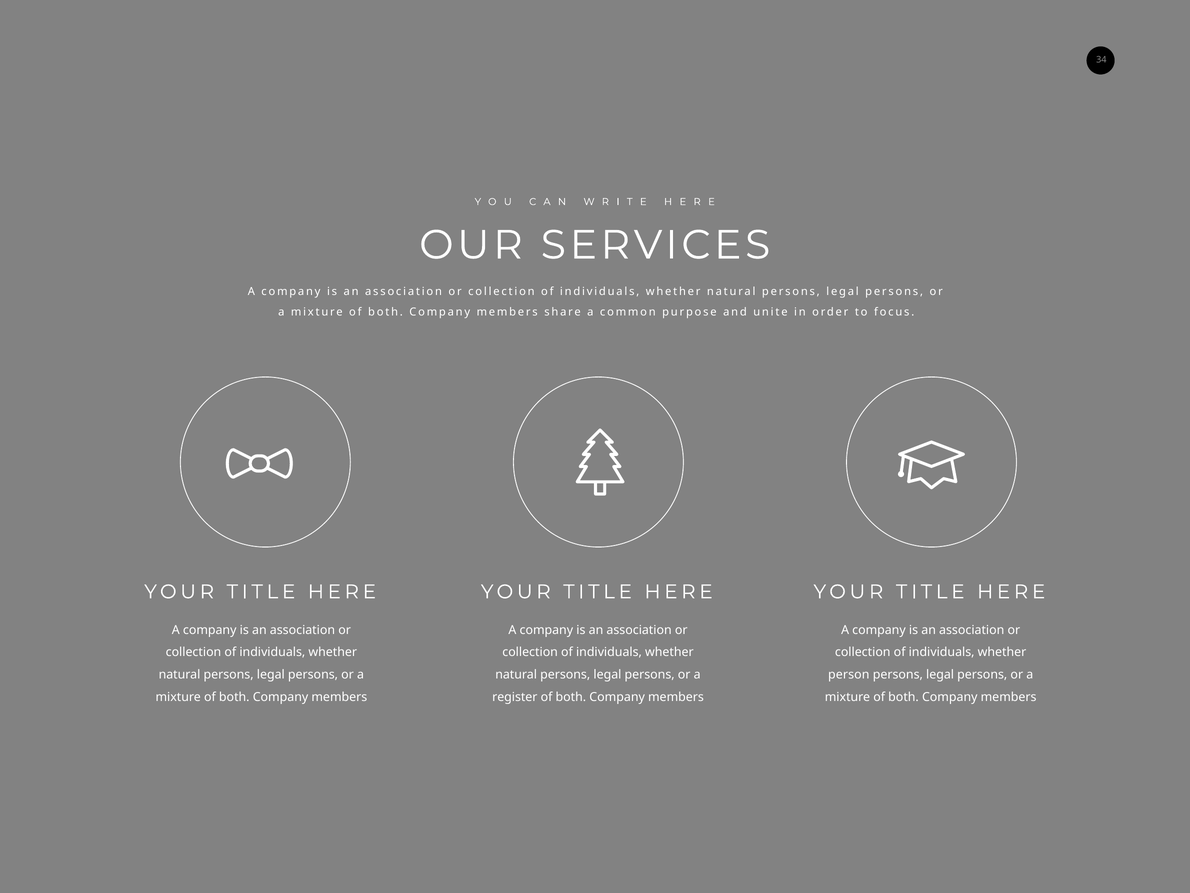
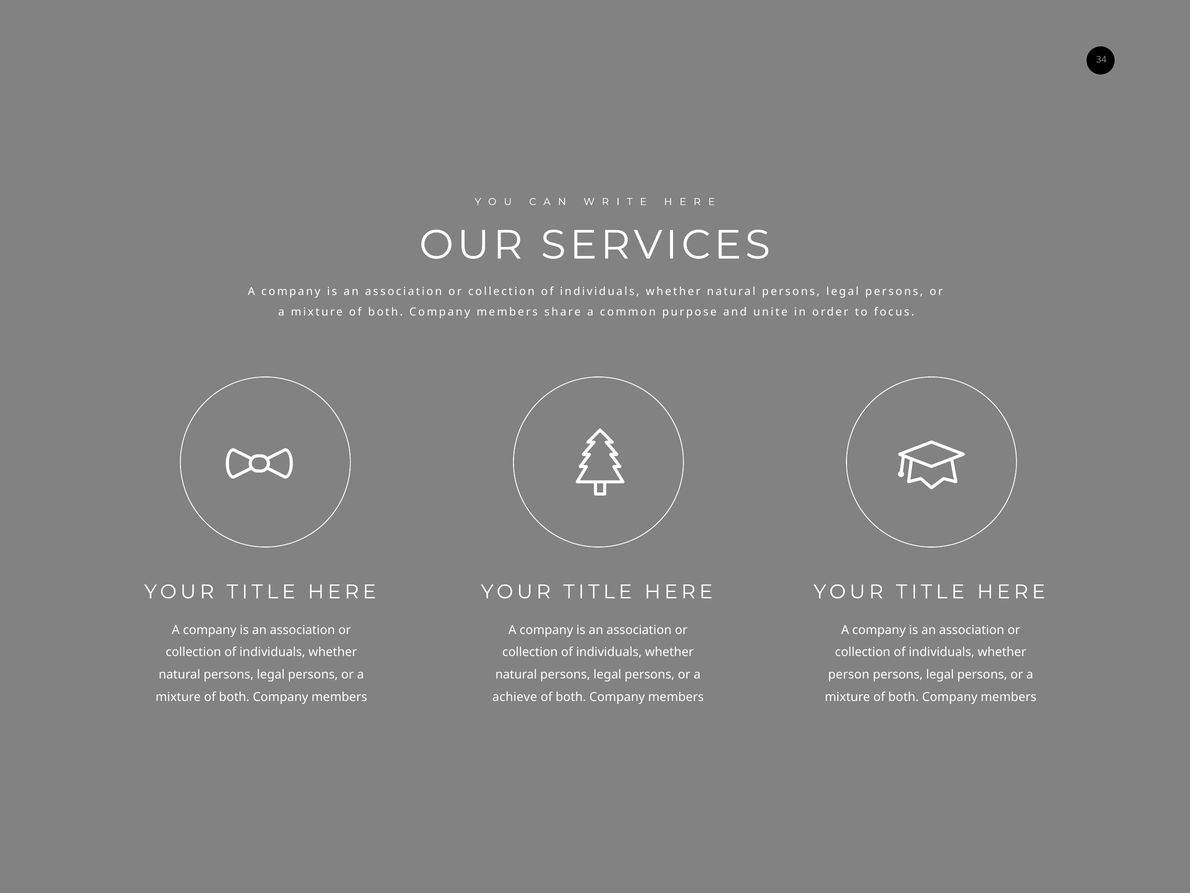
register: register -> achieve
